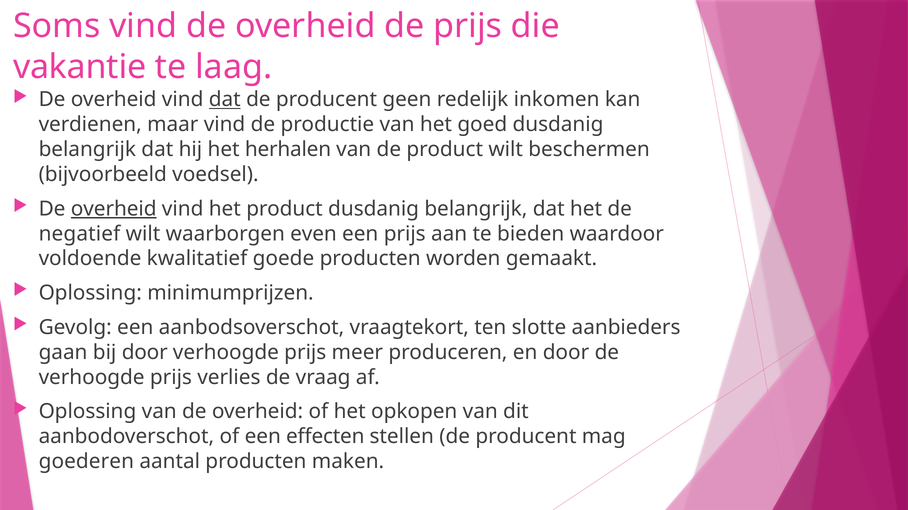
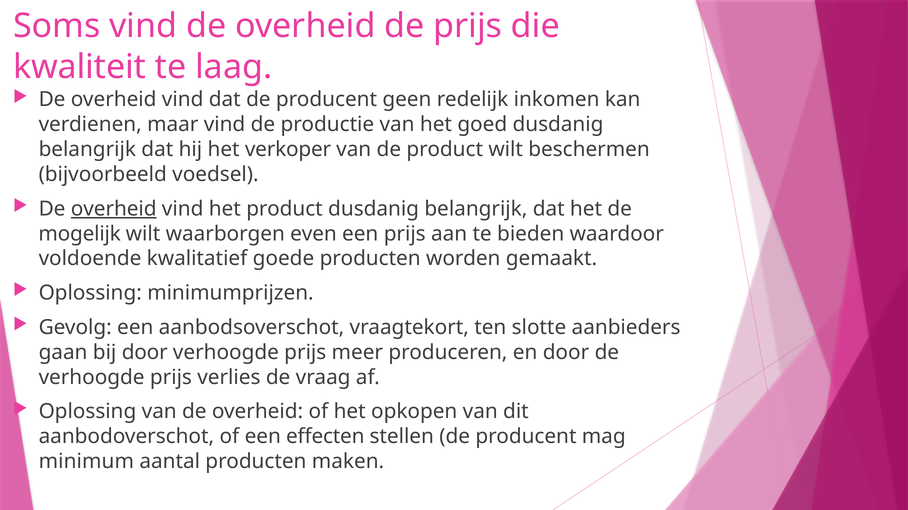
vakantie: vakantie -> kwaliteit
dat at (225, 100) underline: present -> none
herhalen: herhalen -> verkoper
negatief: negatief -> mogelijk
goederen: goederen -> minimum
